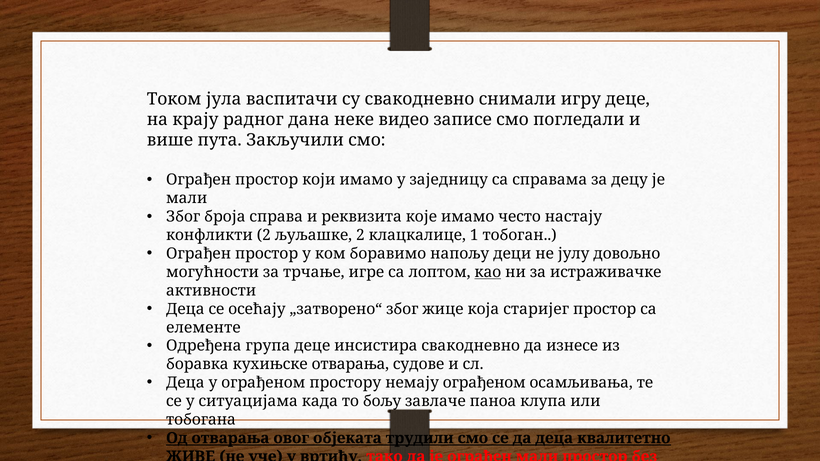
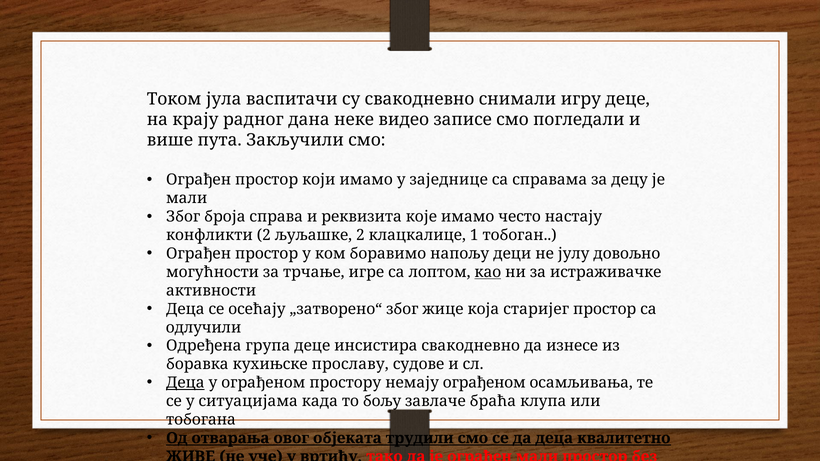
заједницу: заједницу -> заједнице
елементе: елементе -> одлучили
кухињске отварања: отварања -> прославу
Деца at (185, 383) underline: none -> present
паноа: паноа -> браћа
